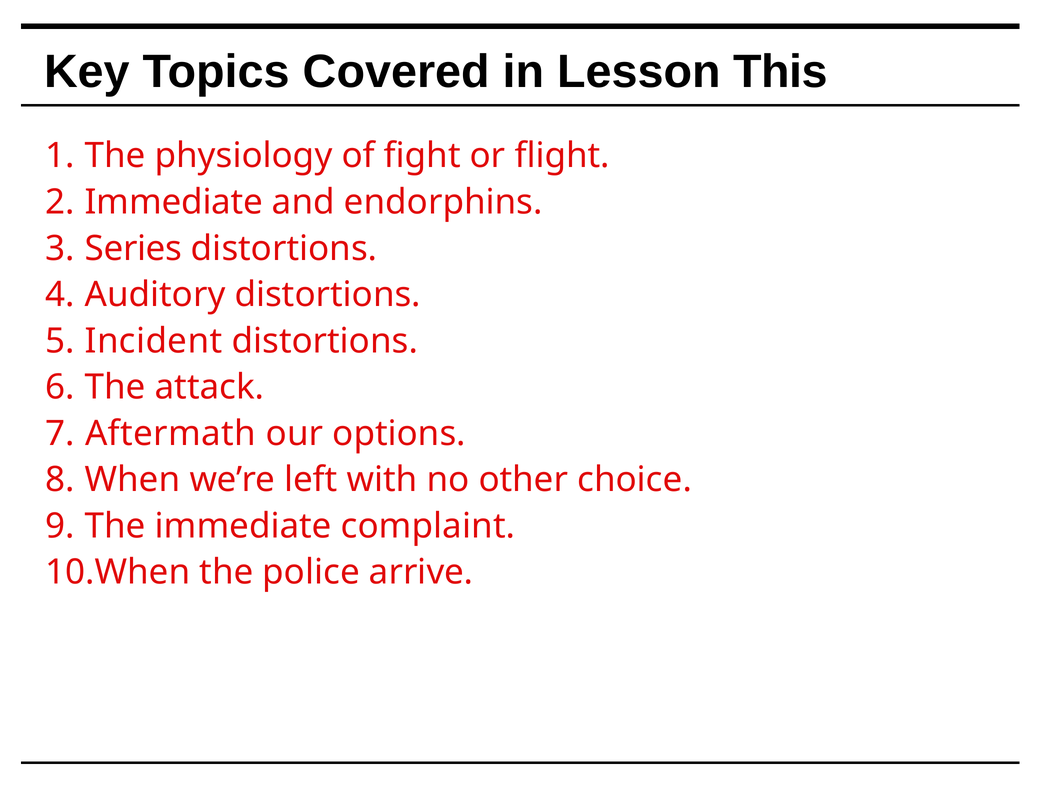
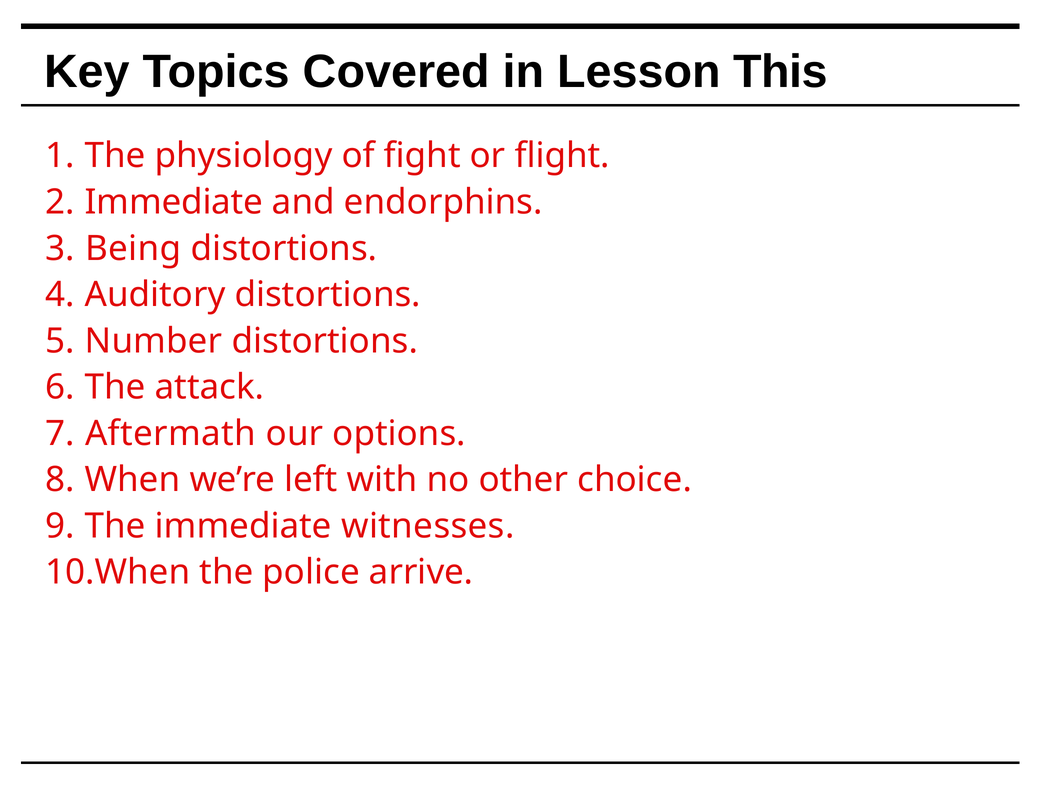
Series: Series -> Being
Incident: Incident -> Number
complaint: complaint -> witnesses
